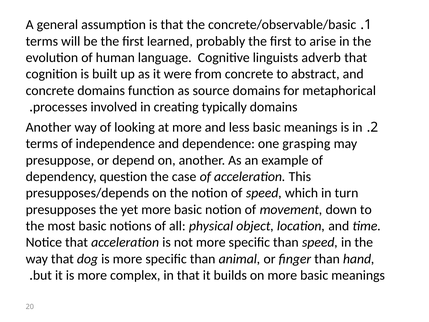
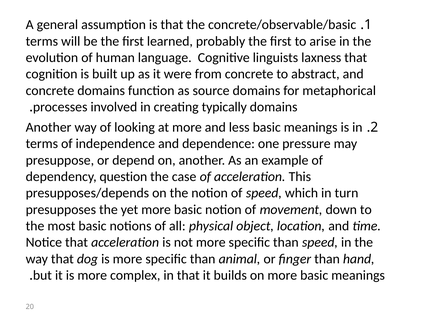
adverb: adverb -> laxness
grasping: grasping -> pressure
